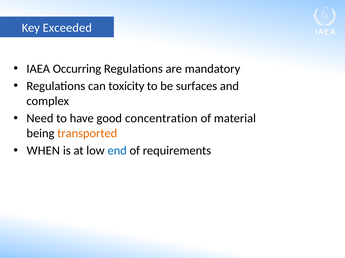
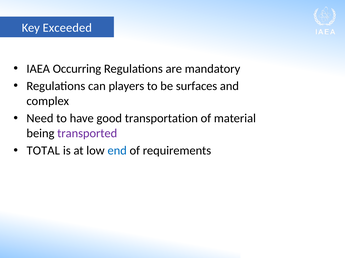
toxicity: toxicity -> players
concentration: concentration -> transportation
transported colour: orange -> purple
WHEN: WHEN -> TOTAL
